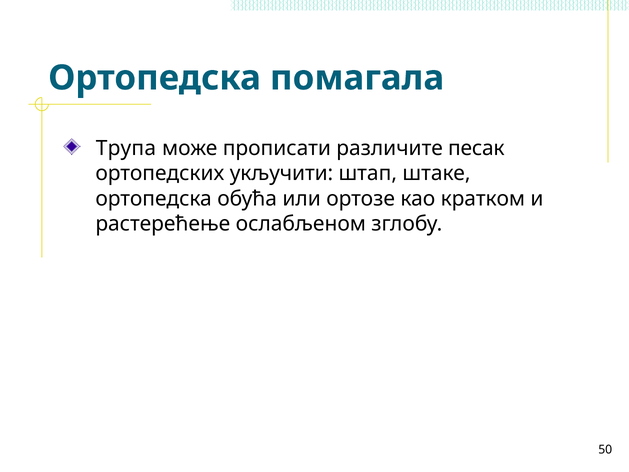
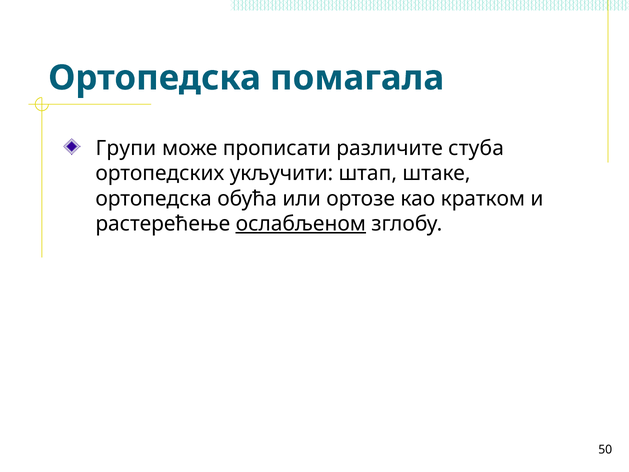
Трупа: Трупа -> Групи
песак: песак -> стуба
ослабљеном underline: none -> present
